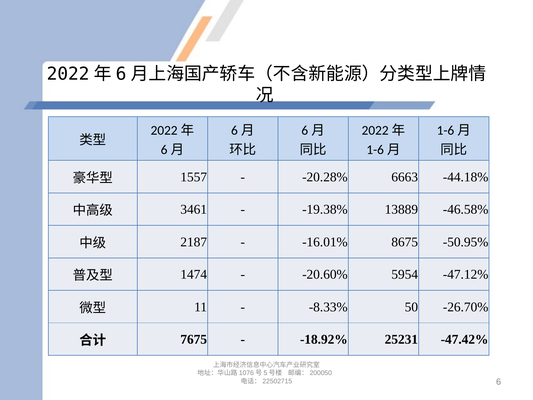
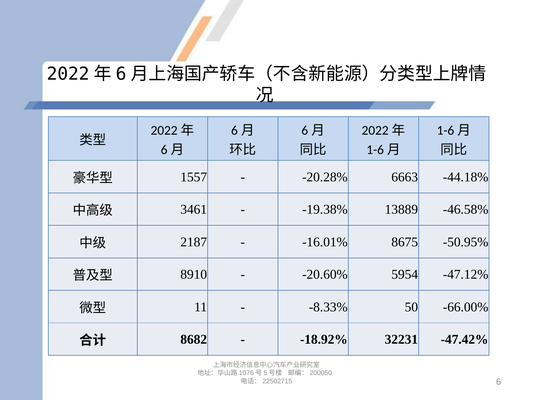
1474: 1474 -> 8910
-26.70%: -26.70% -> -66.00%
7675: 7675 -> 8682
25231: 25231 -> 32231
